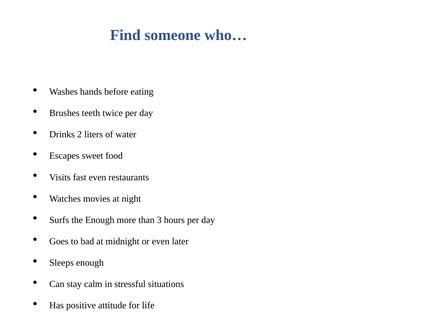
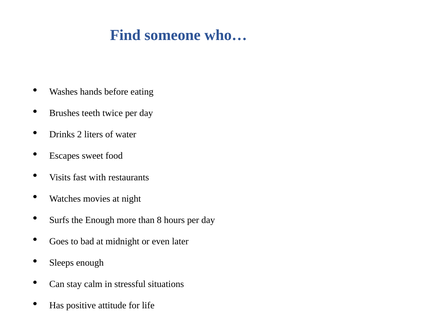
fast even: even -> with
3: 3 -> 8
